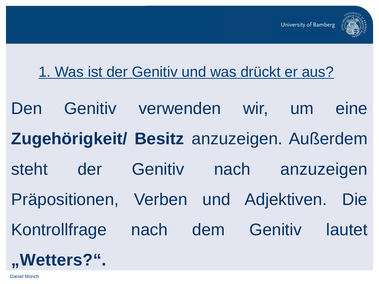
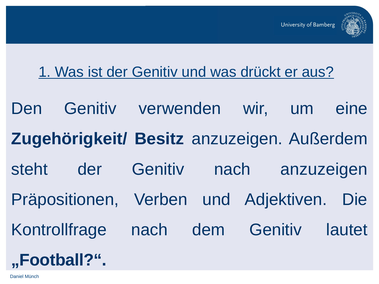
„Wetters?“: „Wetters?“ -> „Football?“
